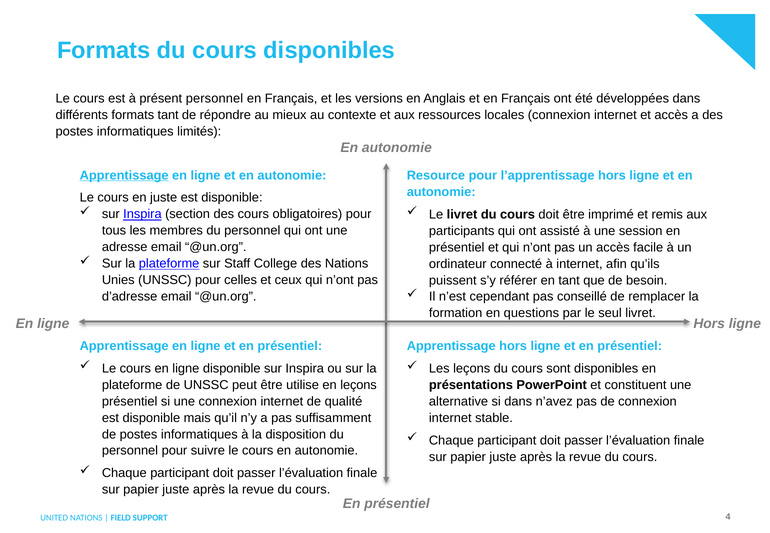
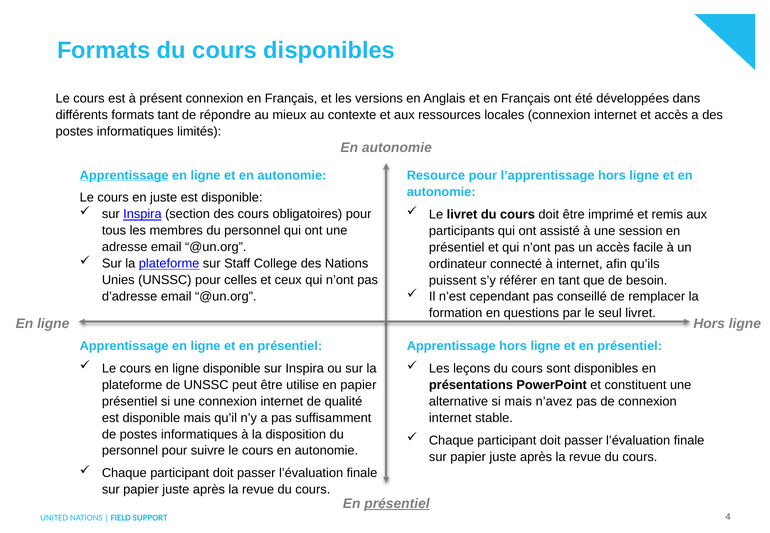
présent personnel: personnel -> connexion
en leçons: leçons -> papier
si dans: dans -> mais
présentiel at (397, 504) underline: none -> present
